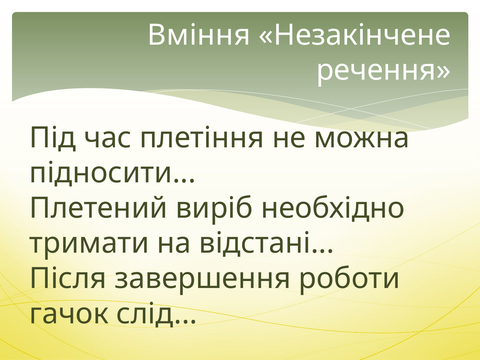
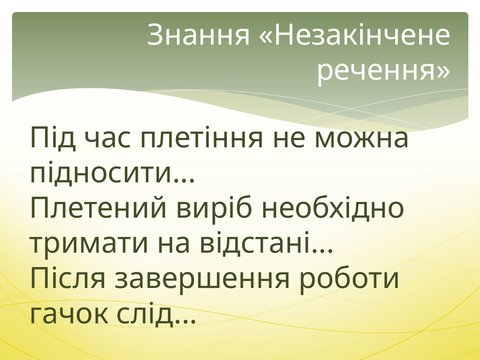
Вміння: Вміння -> Знання
